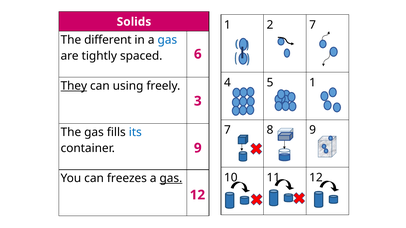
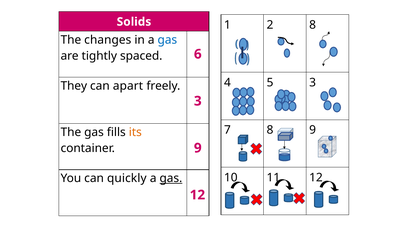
2 7: 7 -> 8
different: different -> changes
5 1: 1 -> 3
They underline: present -> none
using: using -> apart
its colour: blue -> orange
freezes: freezes -> quickly
